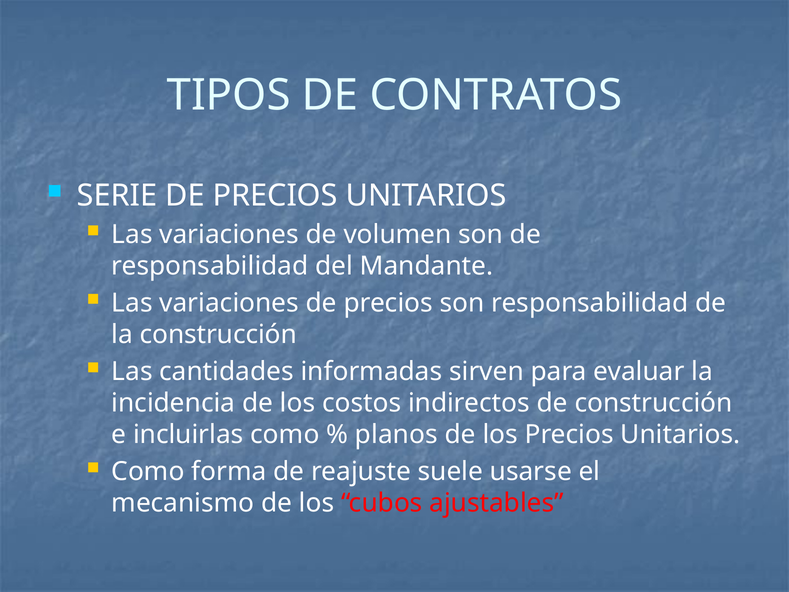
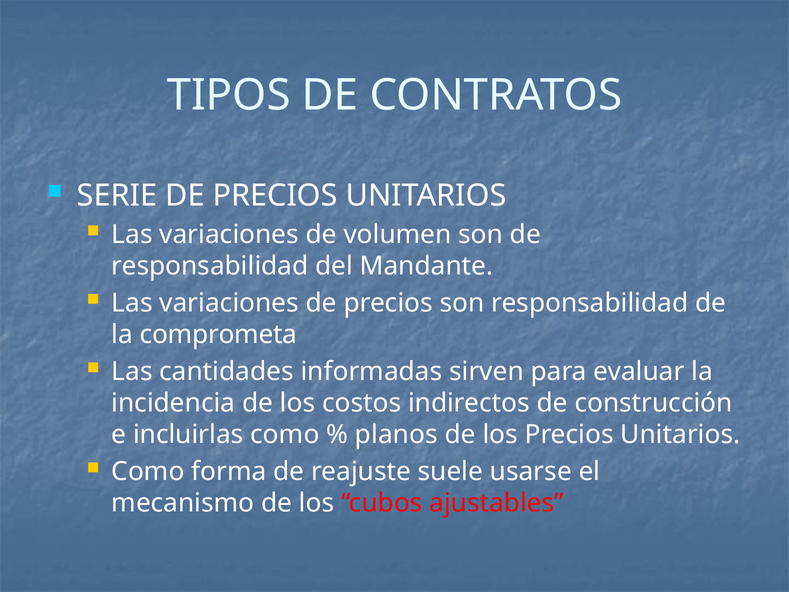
la construcción: construcción -> comprometa
